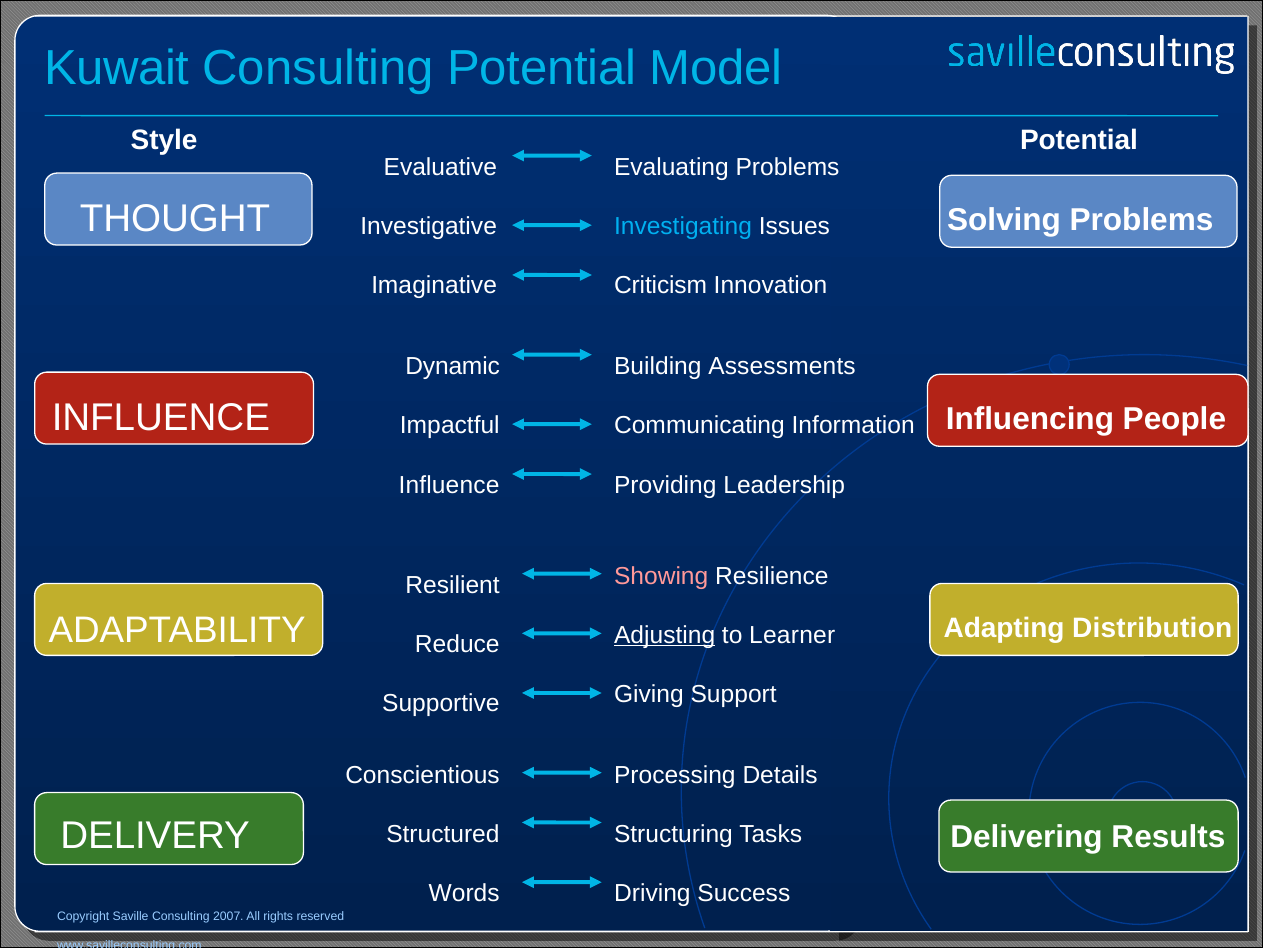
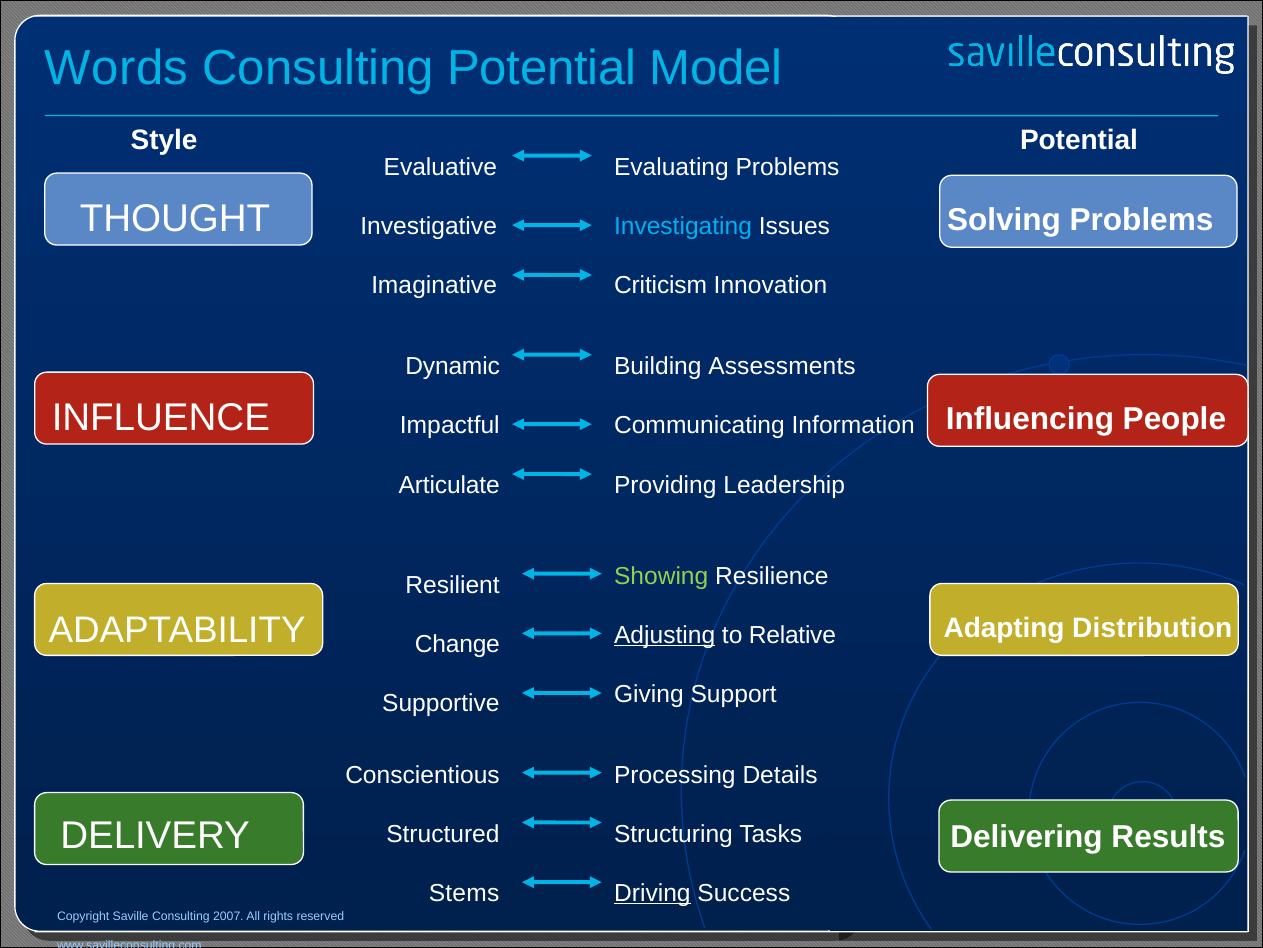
Kuwait: Kuwait -> Words
Influence at (449, 485): Influence -> Articulate
Showing colour: pink -> light green
Learner: Learner -> Relative
Reduce: Reduce -> Change
Words: Words -> Stems
Driving underline: none -> present
